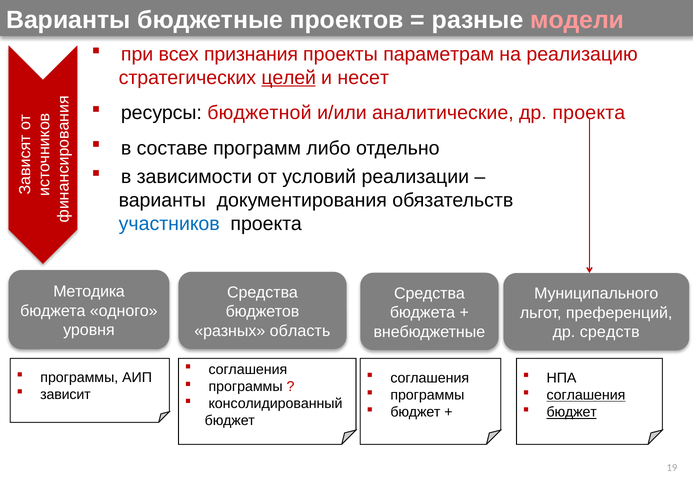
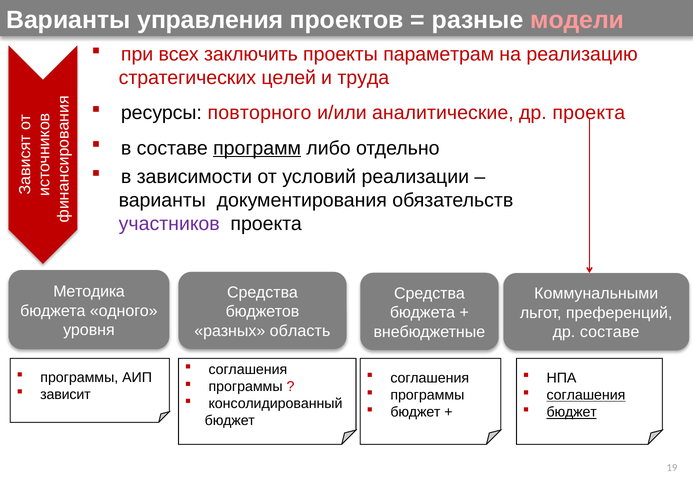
бюджетные: бюджетные -> управления
признания: признания -> заключить
целей underline: present -> none
несет: несет -> труда
бюджетной: бюджетной -> повторного
программ underline: none -> present
участников colour: blue -> purple
Муниципального: Муниципального -> Коммунальными
др средств: средств -> составе
